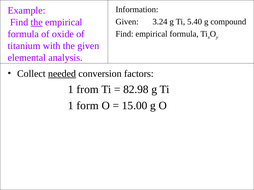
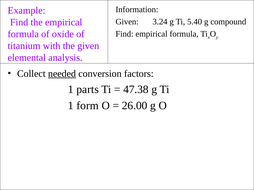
the at (37, 22) underline: present -> none
from: from -> parts
82.98: 82.98 -> 47.38
15.00: 15.00 -> 26.00
